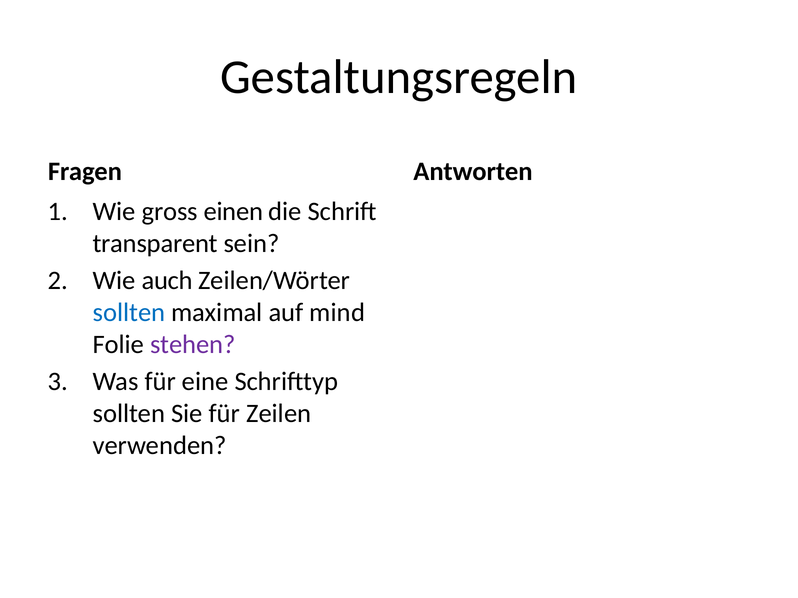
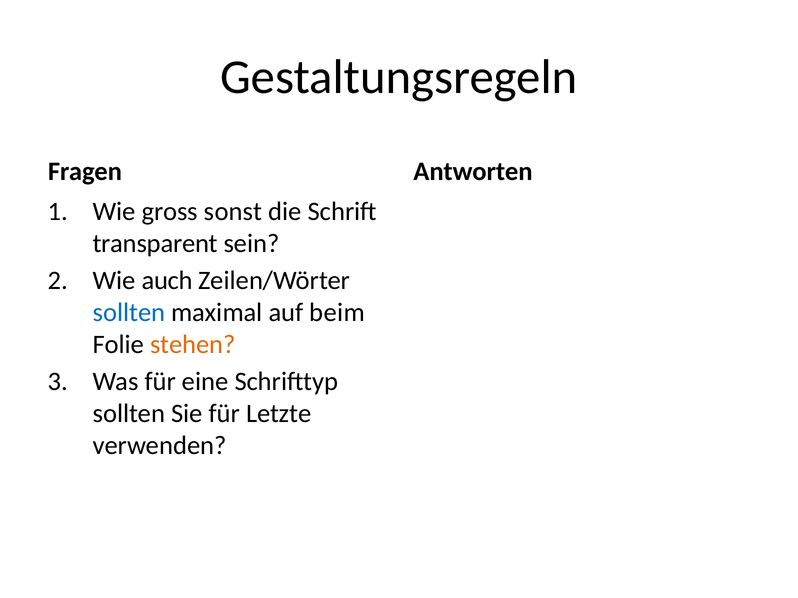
einen: einen -> sonst
mind: mind -> beim
stehen colour: purple -> orange
Zeilen: Zeilen -> Letzte
